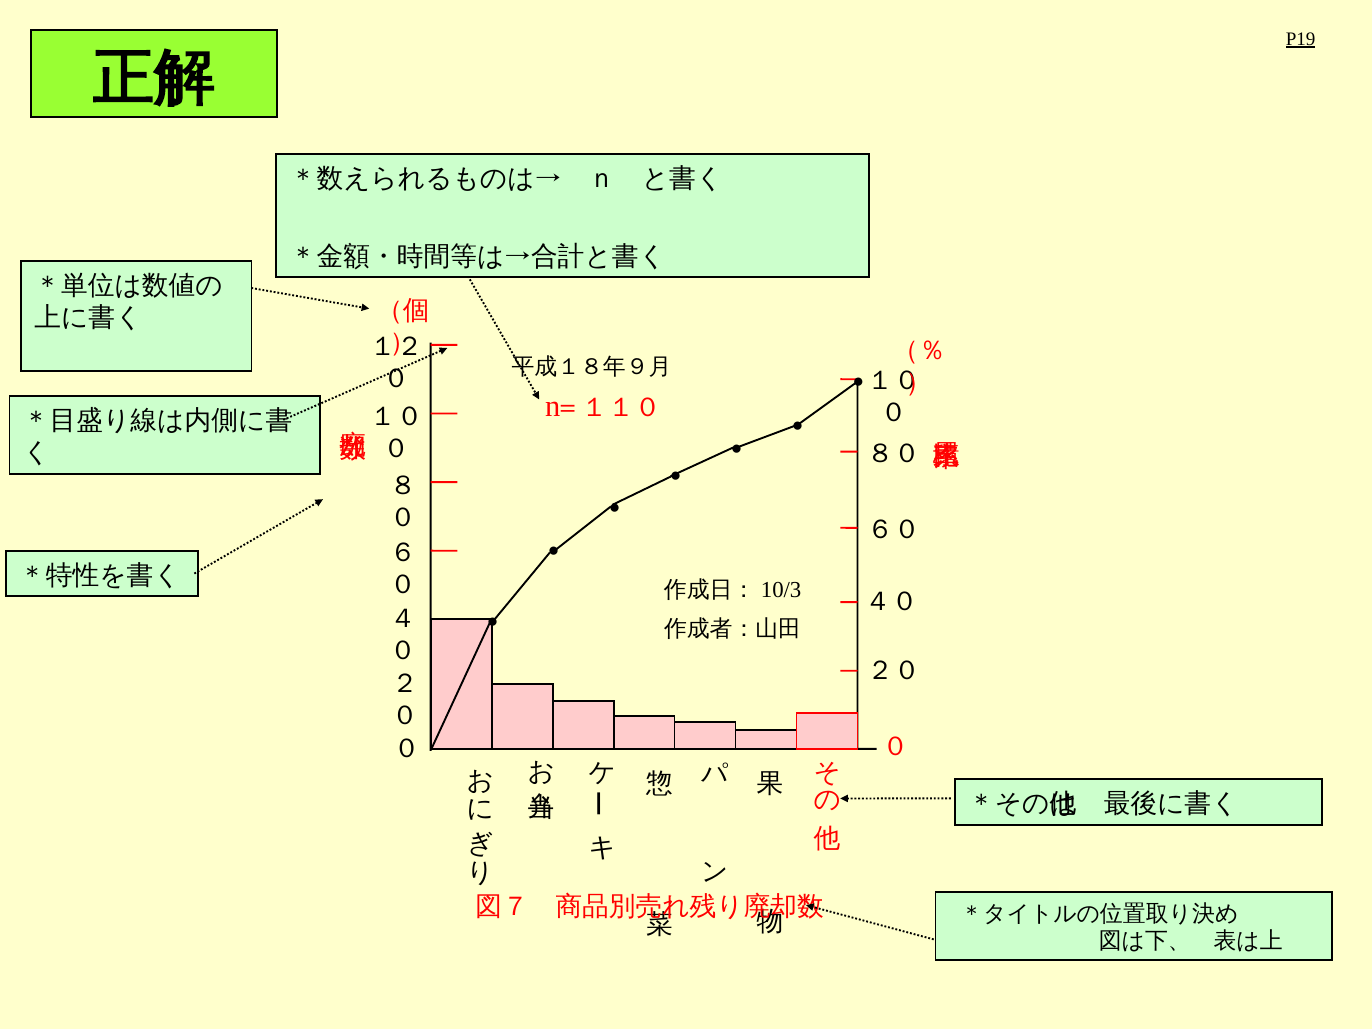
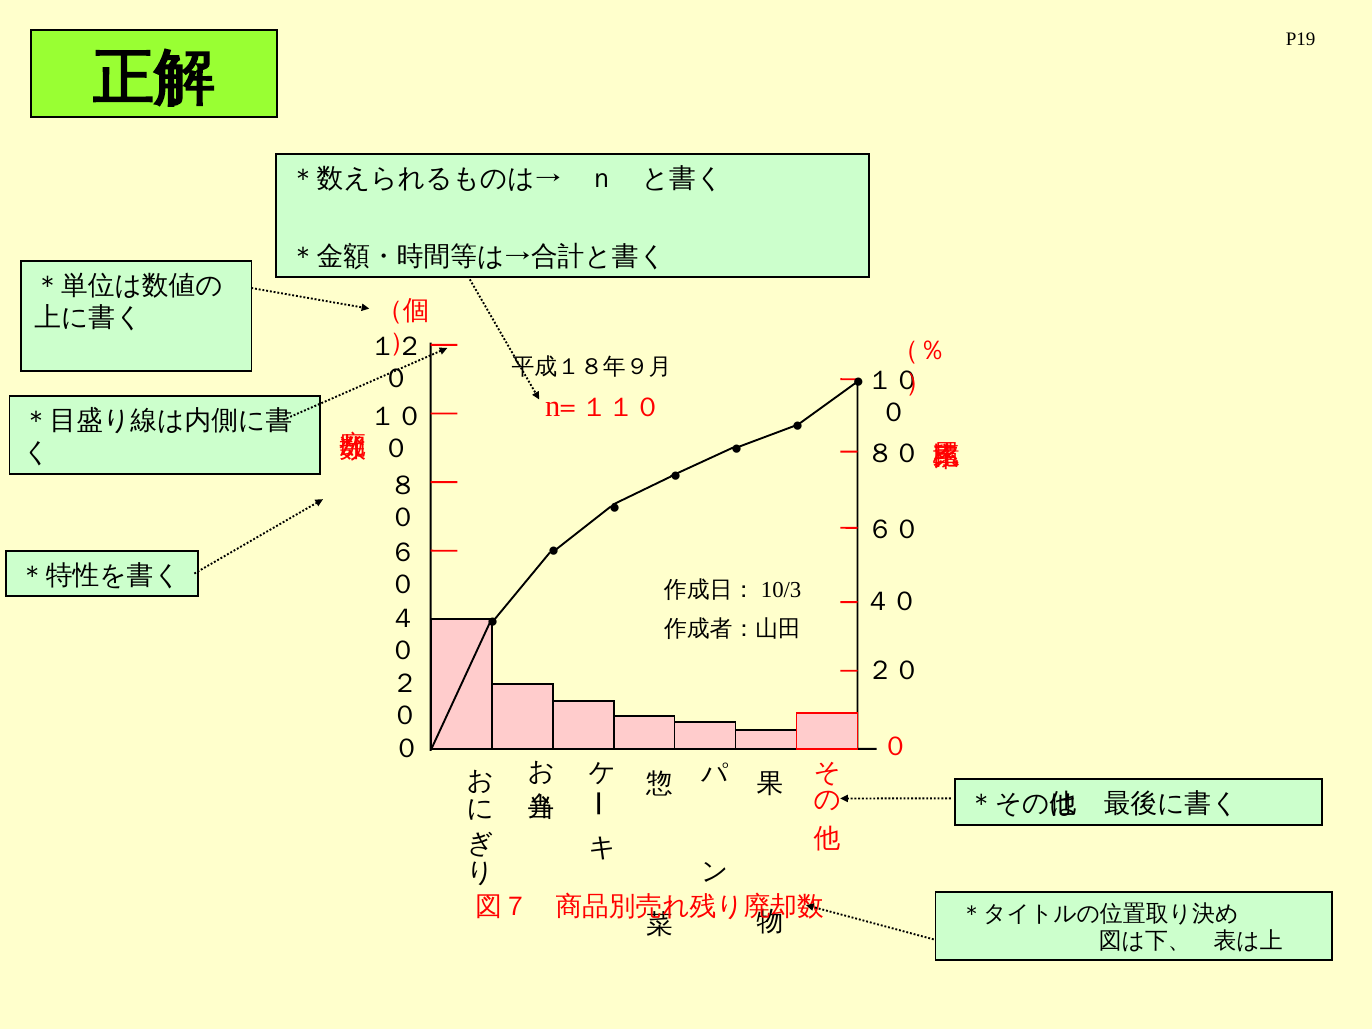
P19 underline: present -> none
